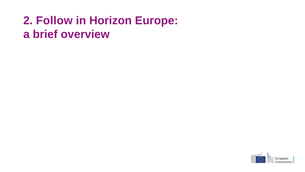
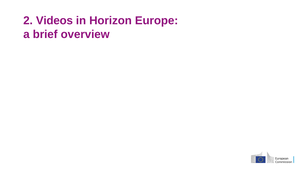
Follow: Follow -> Videos
